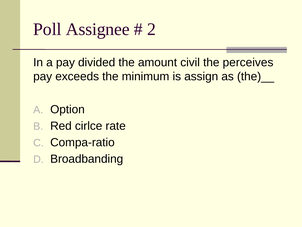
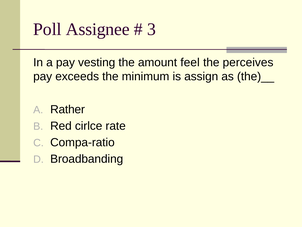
2: 2 -> 3
divided: divided -> vesting
civil: civil -> feel
Option: Option -> Rather
